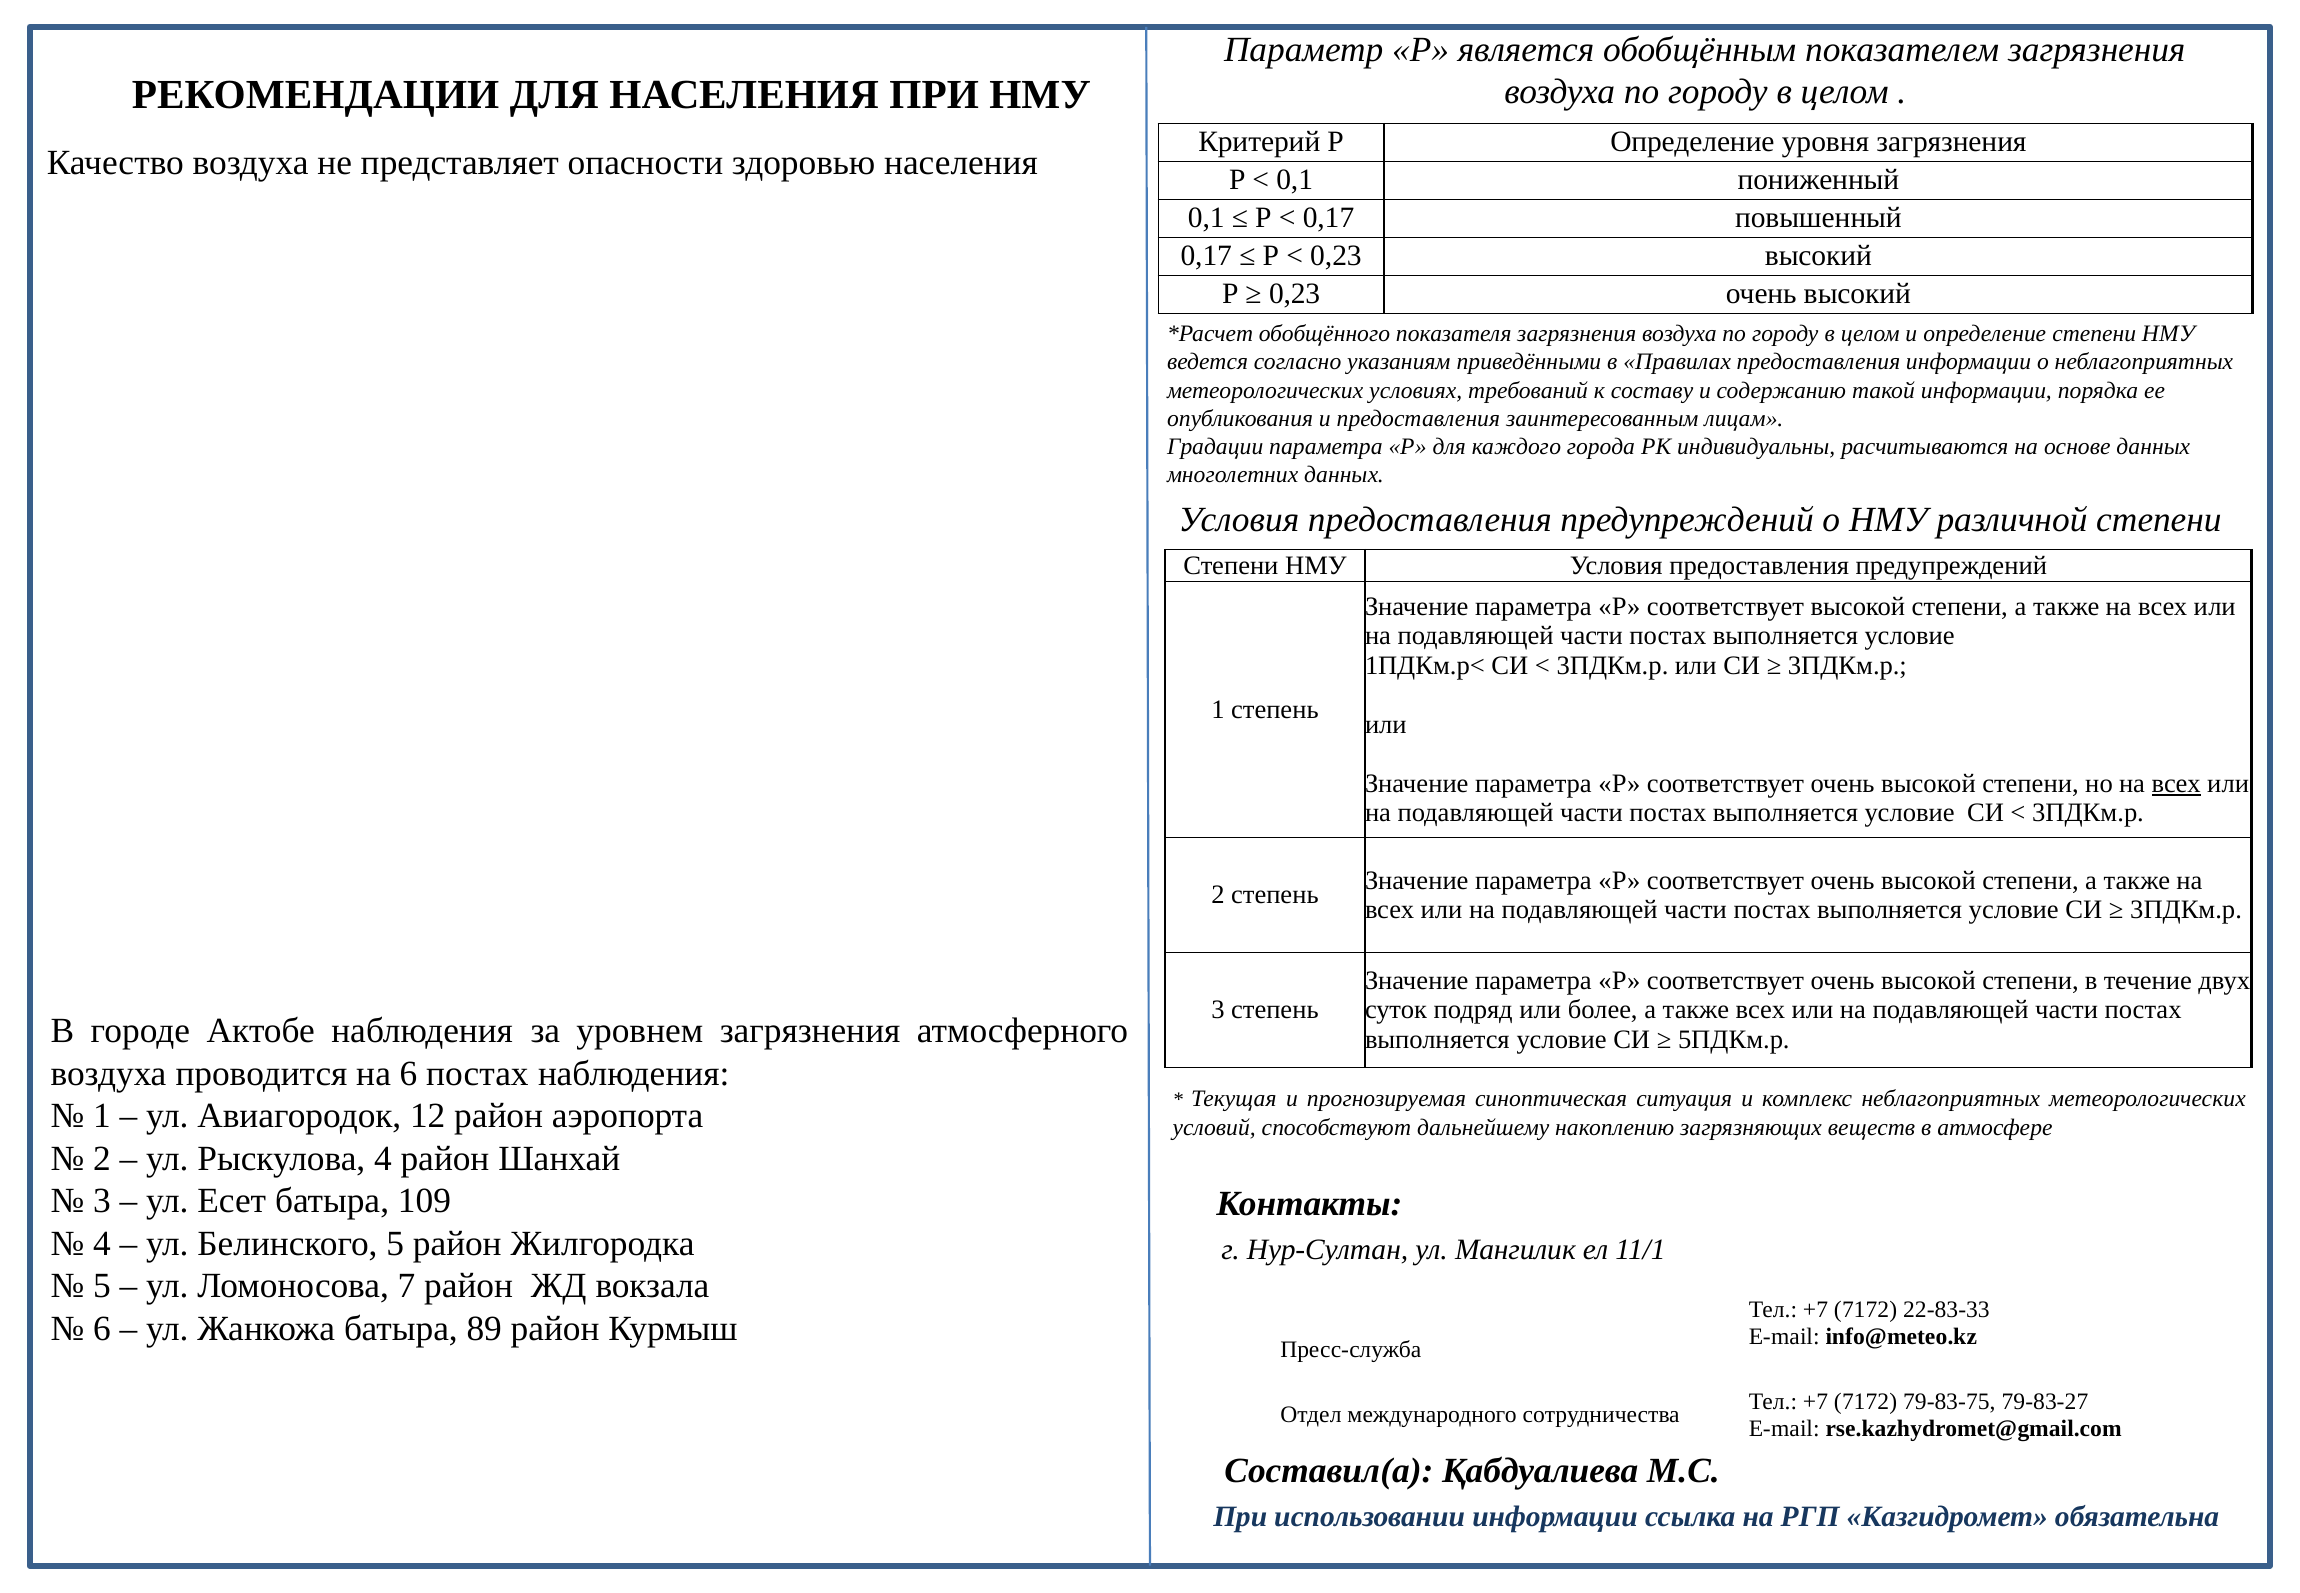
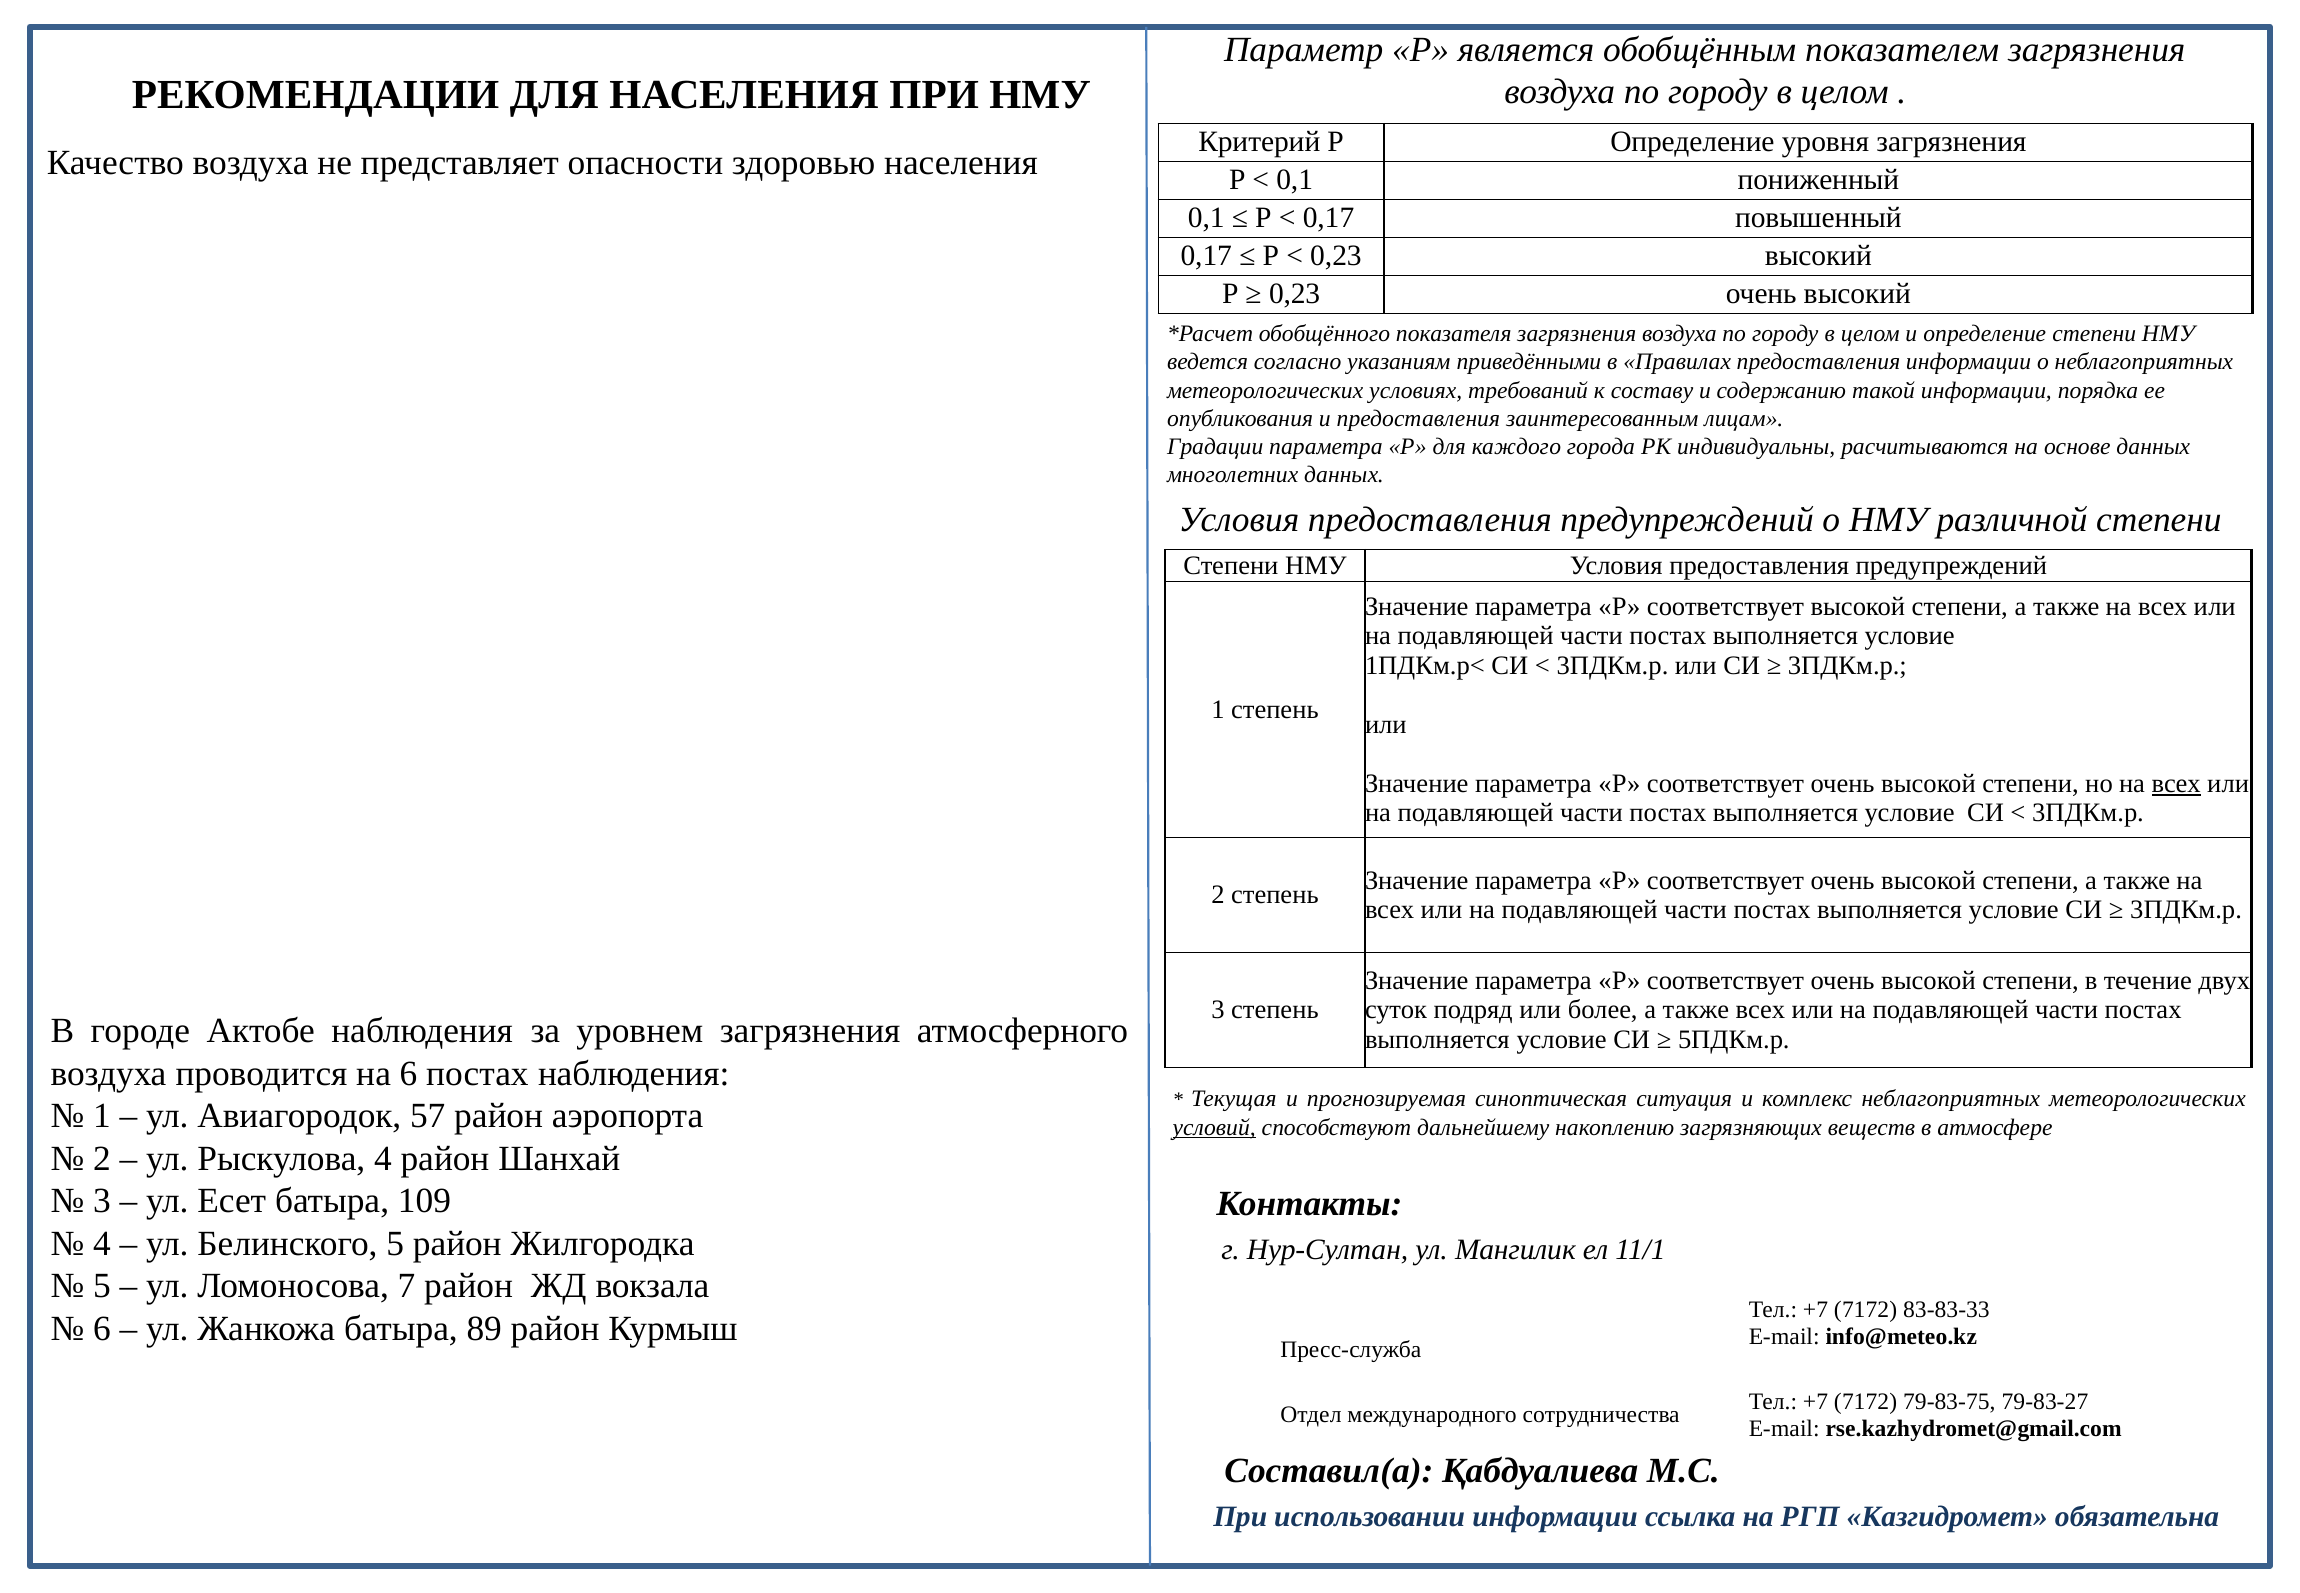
12: 12 -> 57
условий underline: none -> present
22-83-33: 22-83-33 -> 83-83-33
